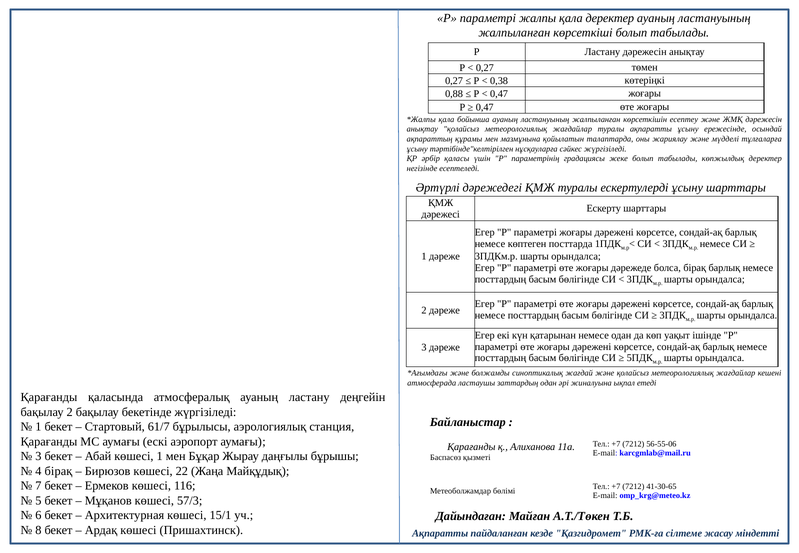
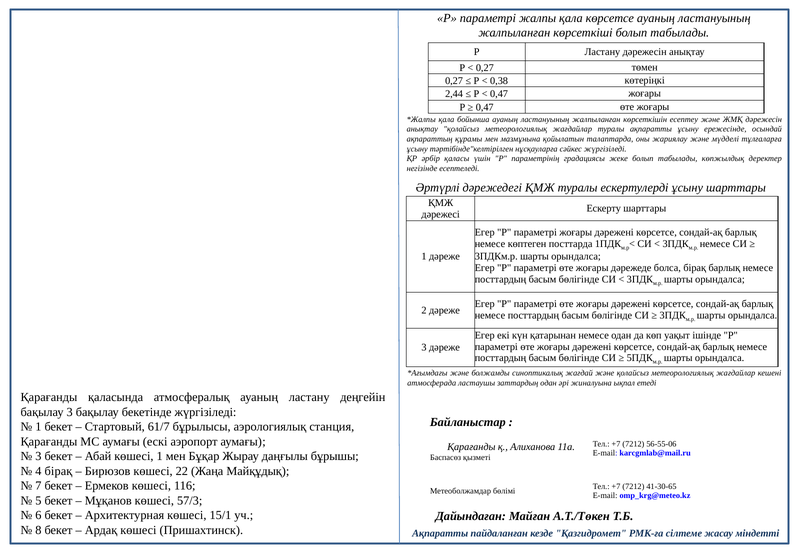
қала деректер: деректер -> көрсетсе
0,88: 0,88 -> 2,44
бақылау 2: 2 -> 3
